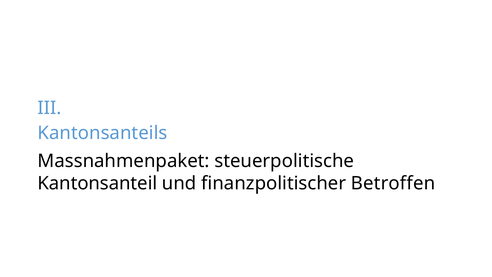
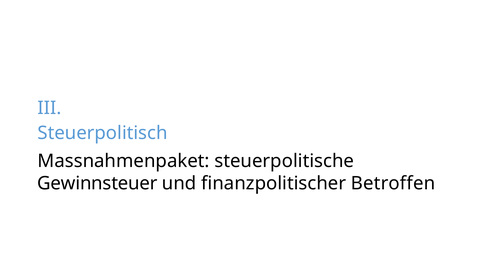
Kantonsanteils: Kantonsanteils -> Steuerpolitisch
Kantonsanteil: Kantonsanteil -> Gewinnsteuer
